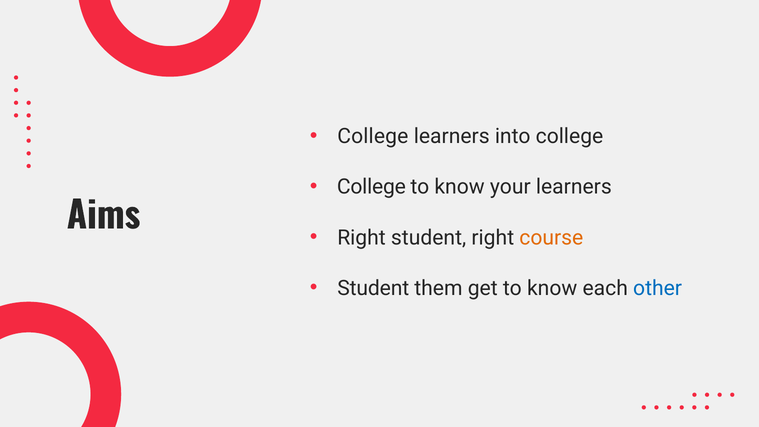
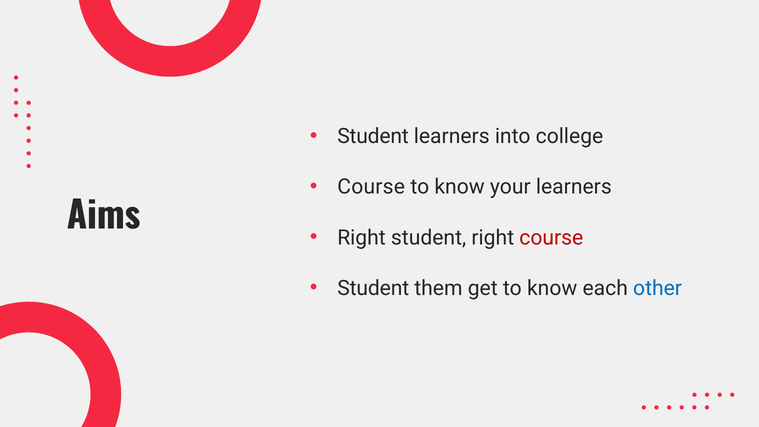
College at (373, 136): College -> Student
College at (371, 187): College -> Course
course at (551, 238) colour: orange -> red
